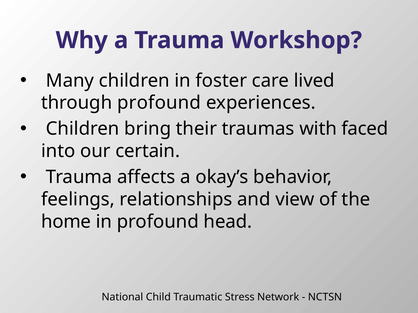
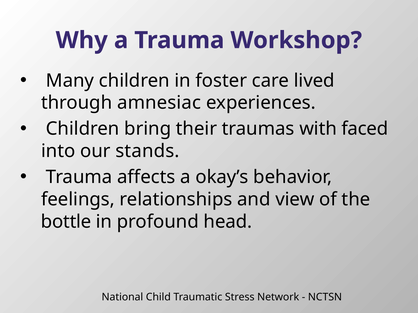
through profound: profound -> amnesiac
certain: certain -> stands
home: home -> bottle
